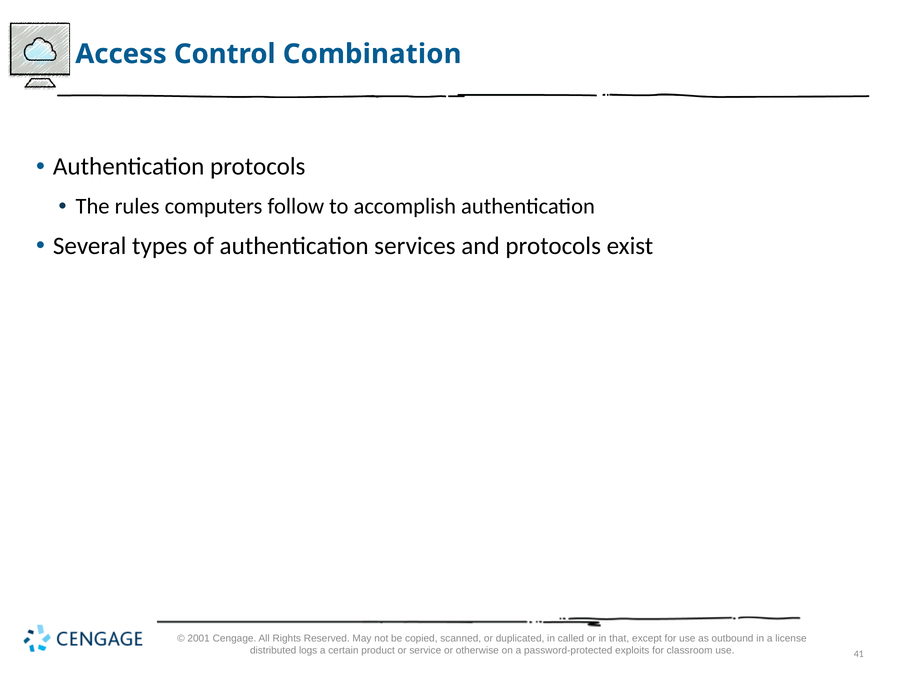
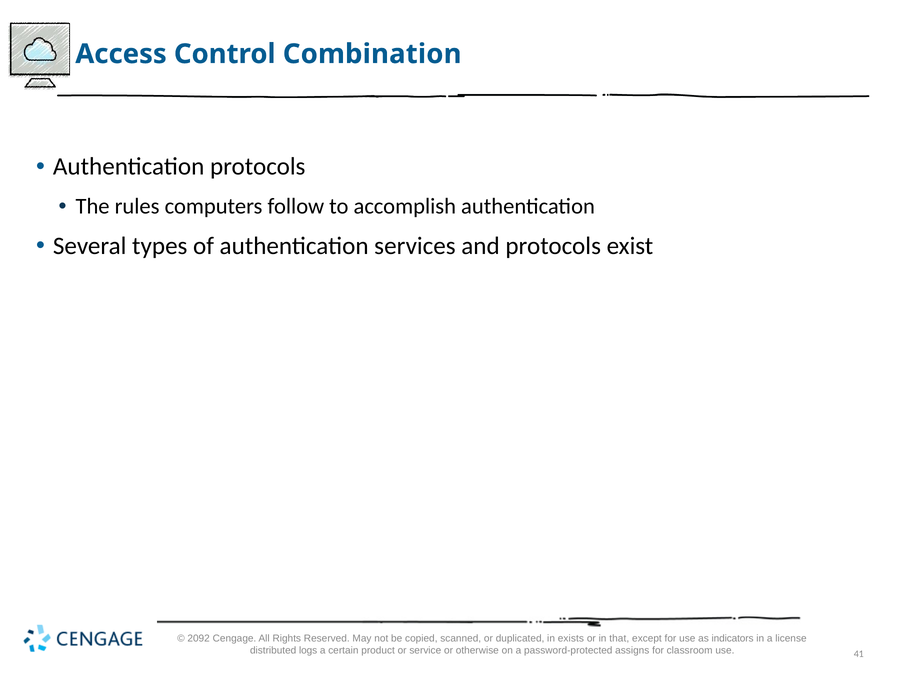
2001: 2001 -> 2092
called: called -> exists
outbound: outbound -> indicators
exploits: exploits -> assigns
